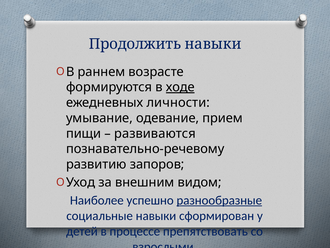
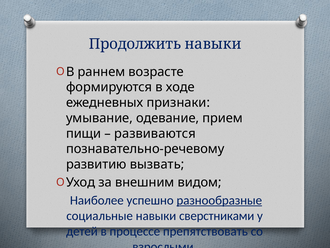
ходе underline: present -> none
личности: личности -> признаки
запоров: запоров -> вызвать
сформирован: сформирован -> сверстниками
